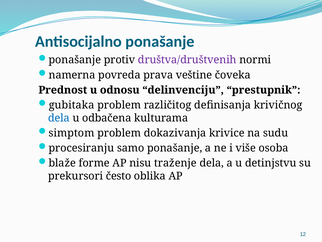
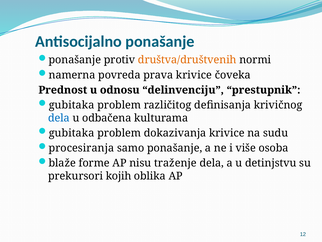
društva/društvenih colour: purple -> orange
prava veštine: veštine -> krivice
simptom at (72, 133): simptom -> gubitaka
procesiranju: procesiranju -> procesiranja
često: često -> kojih
